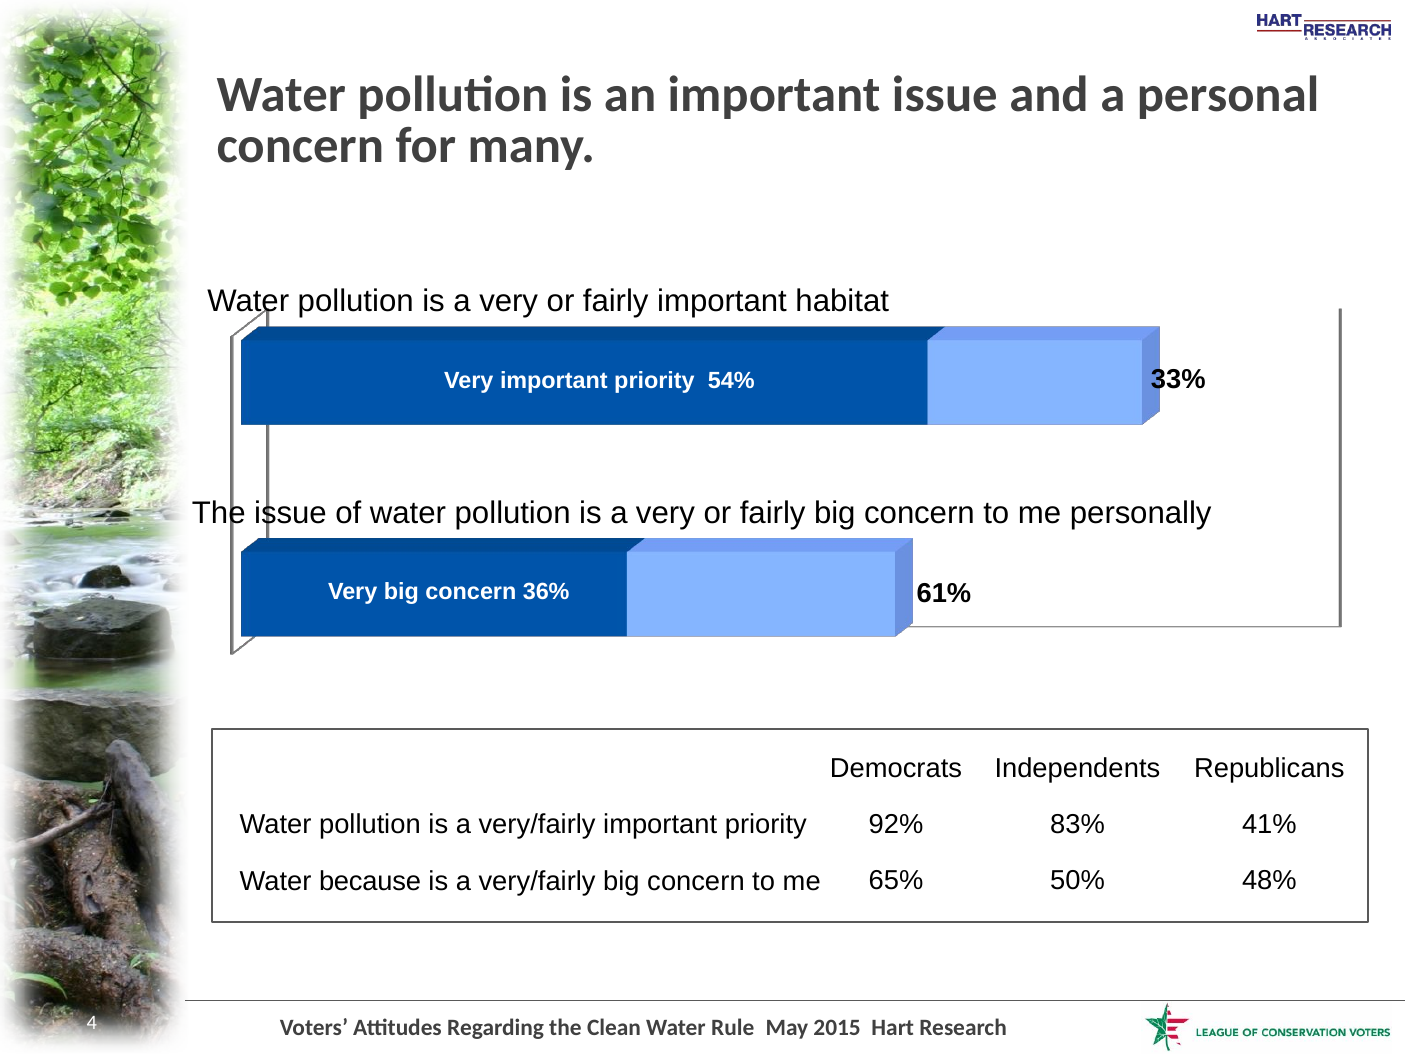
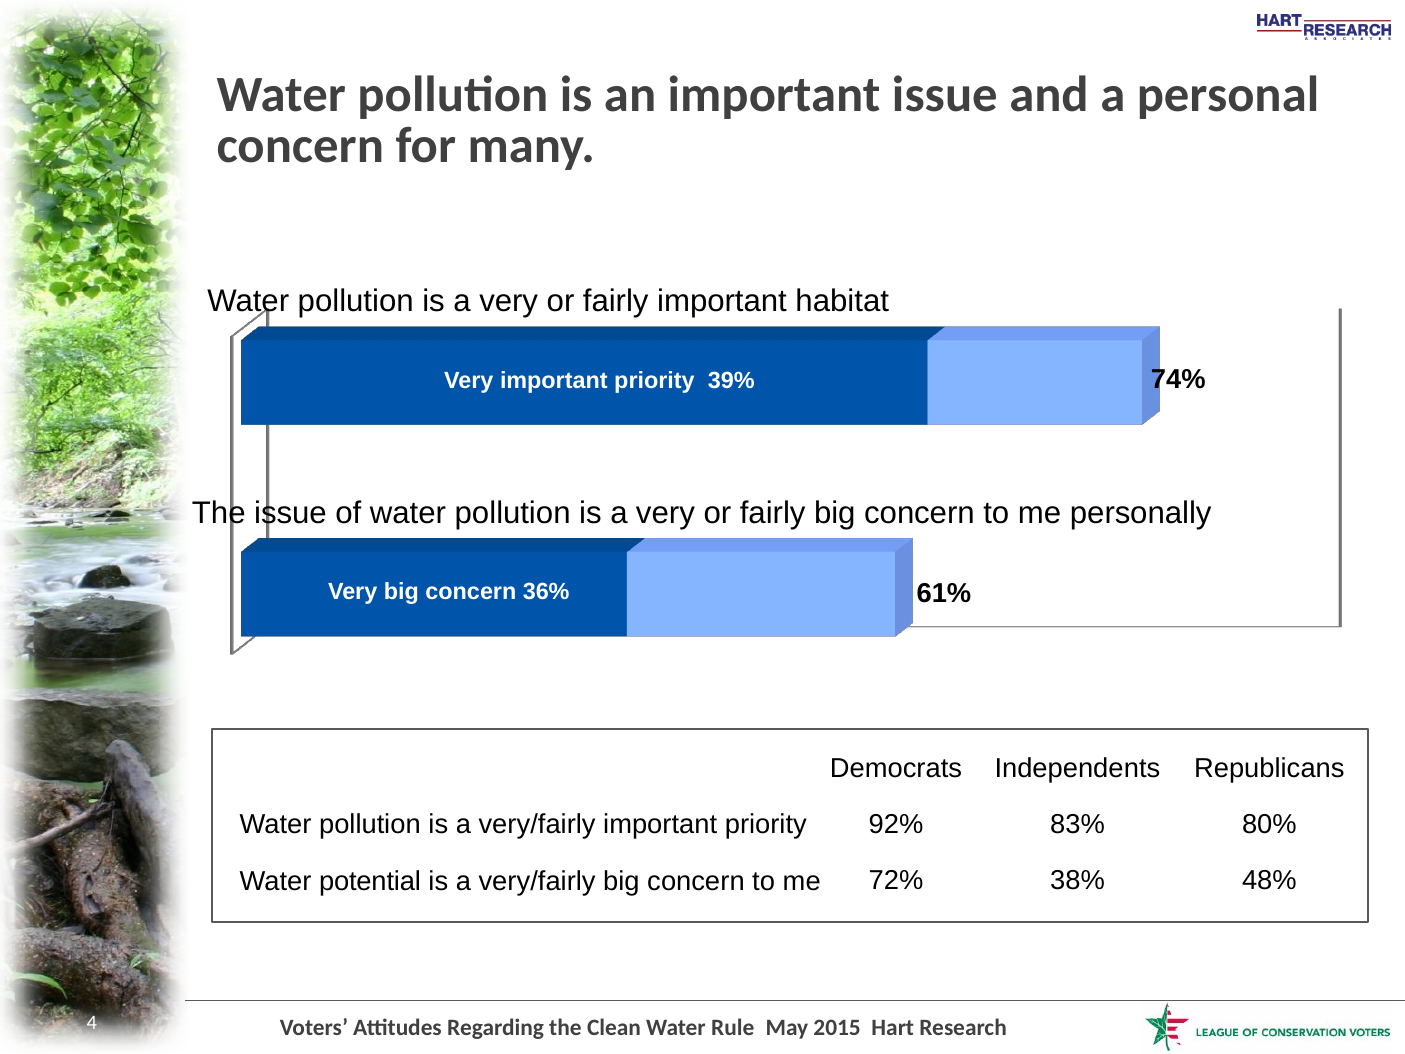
33%: 33% -> 74%
54%: 54% -> 39%
41%: 41% -> 80%
65%: 65% -> 72%
50%: 50% -> 38%
because: because -> potential
